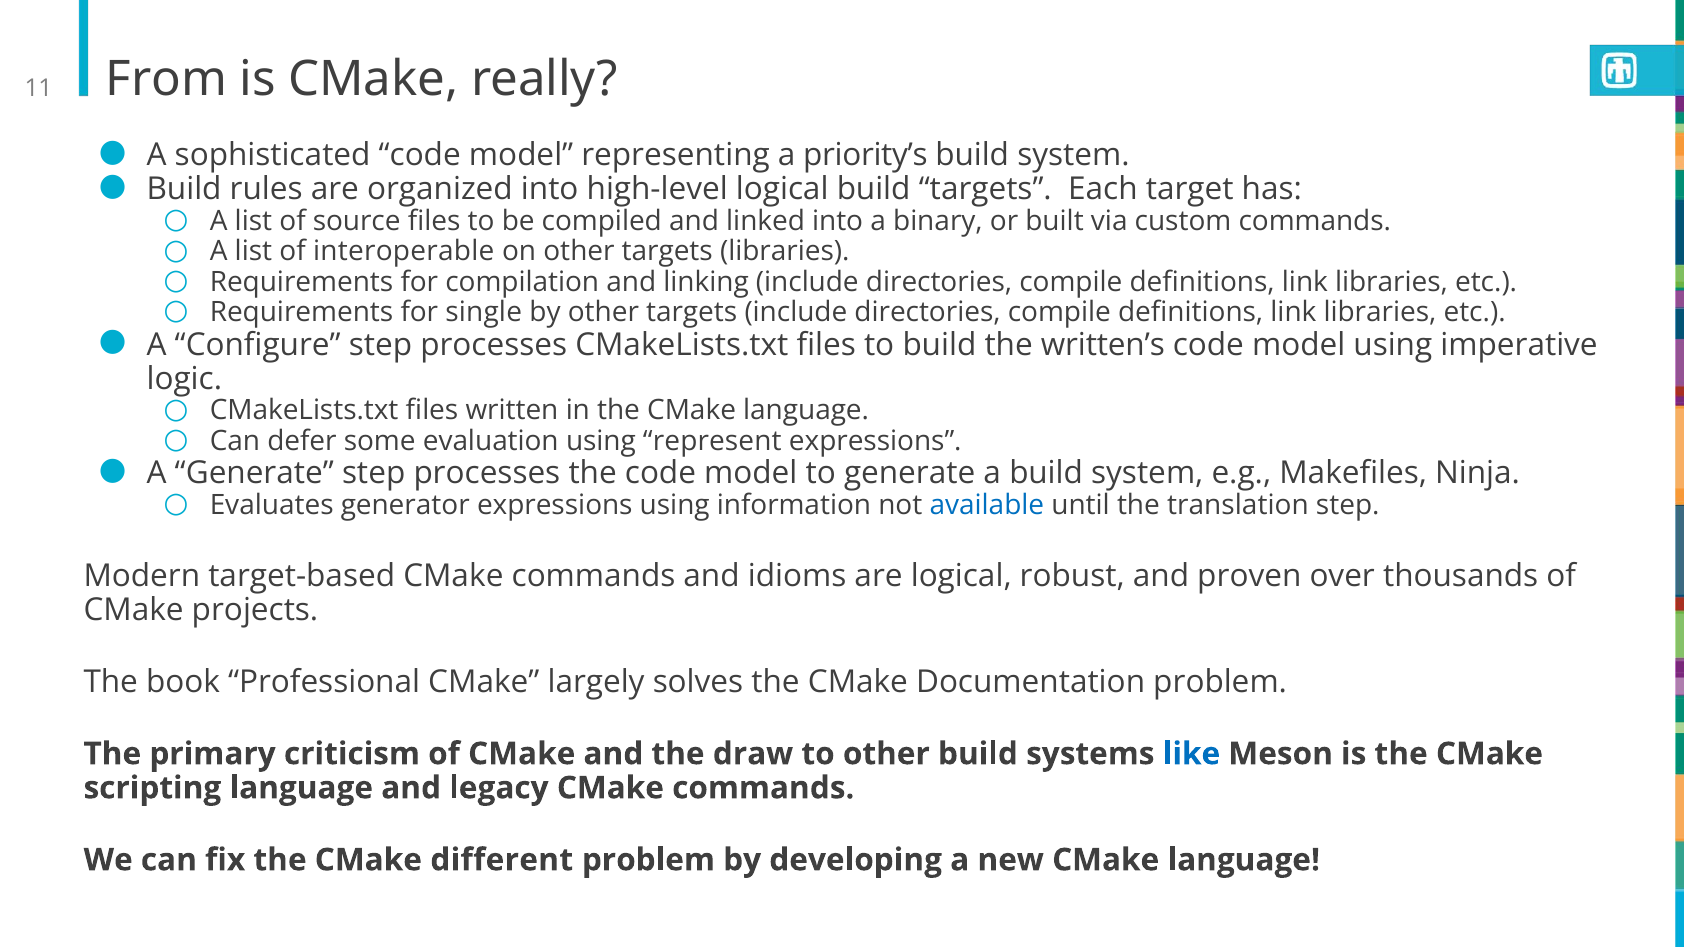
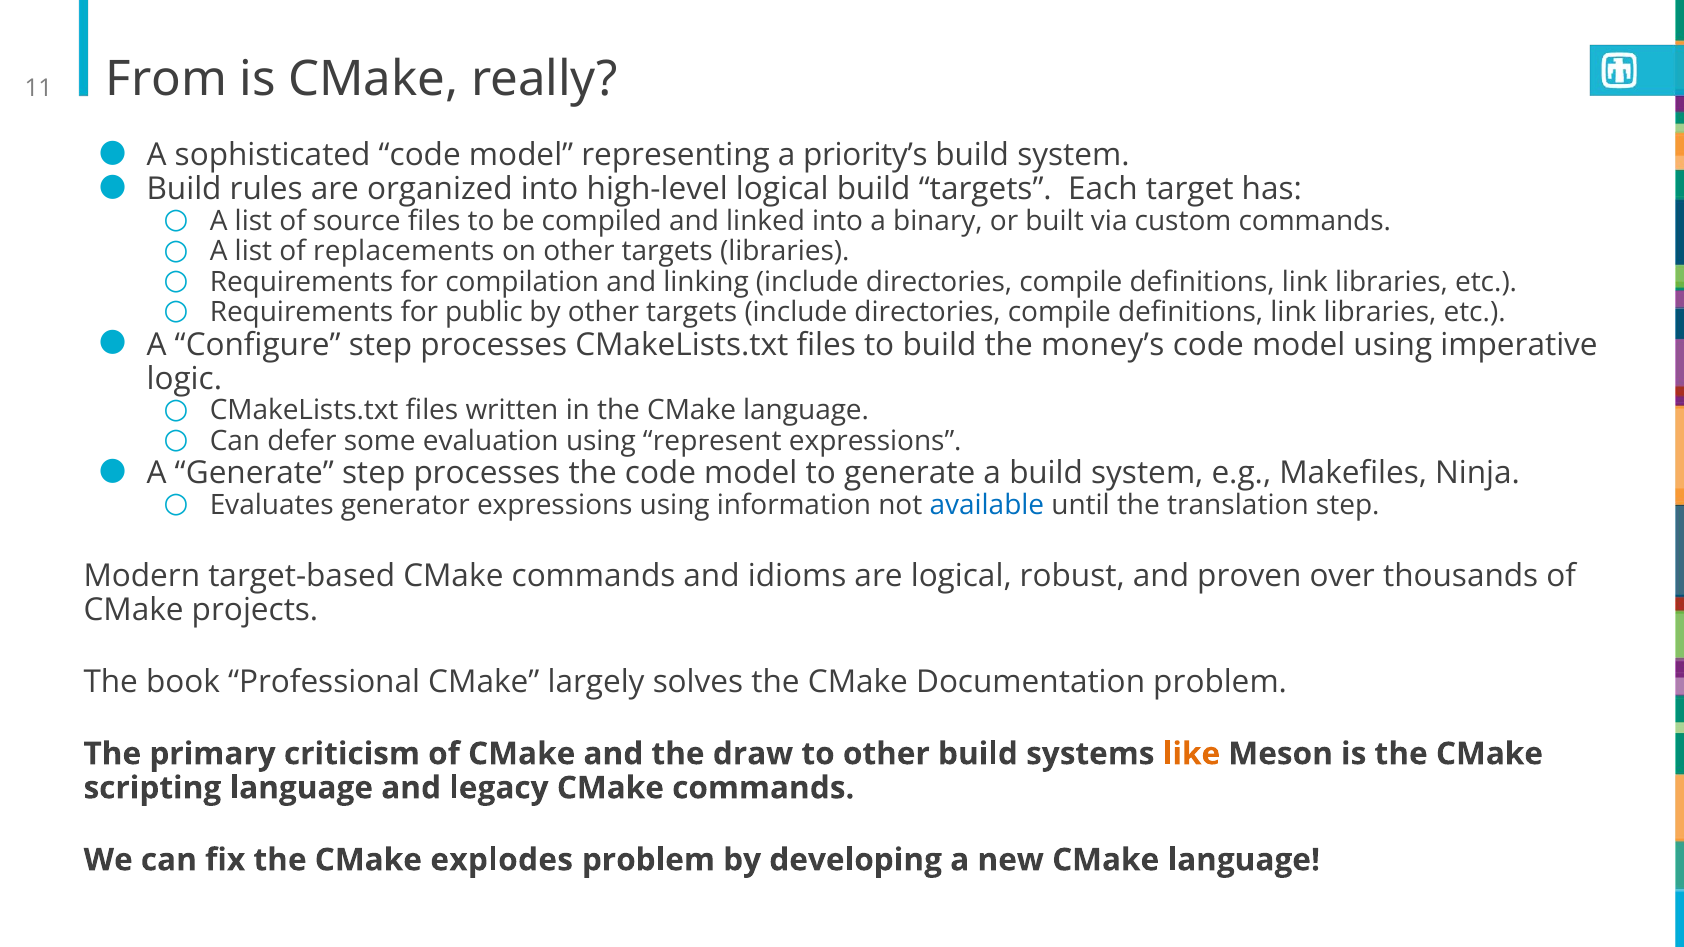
interoperable: interoperable -> replacements
single: single -> public
written’s: written’s -> money’s
like colour: blue -> orange
different: different -> explodes
